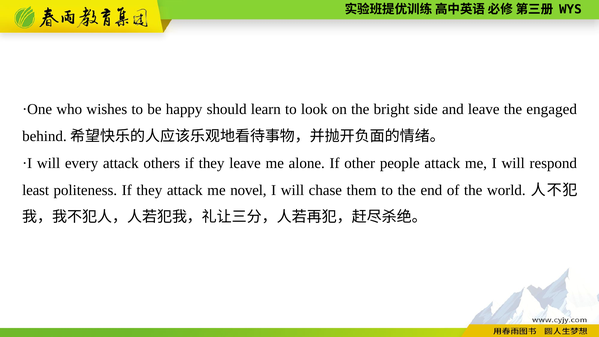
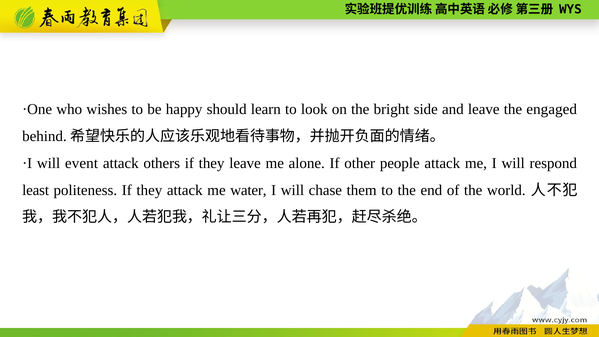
every: every -> event
novel: novel -> water
